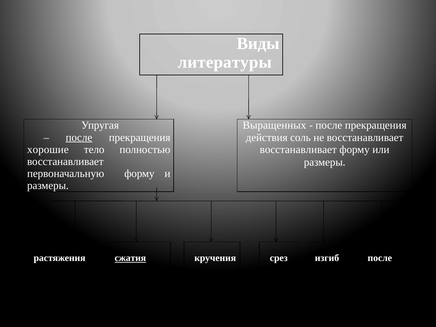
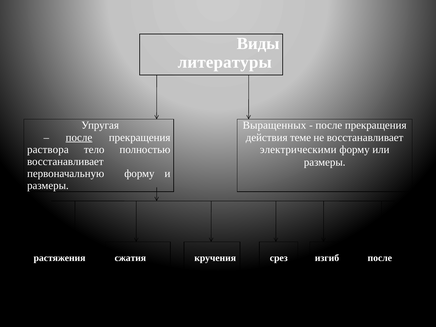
соль: соль -> теме
хорошие: хорошие -> раствора
восстанавливает at (298, 149): восстанавливает -> электрическими
сжатия underline: present -> none
